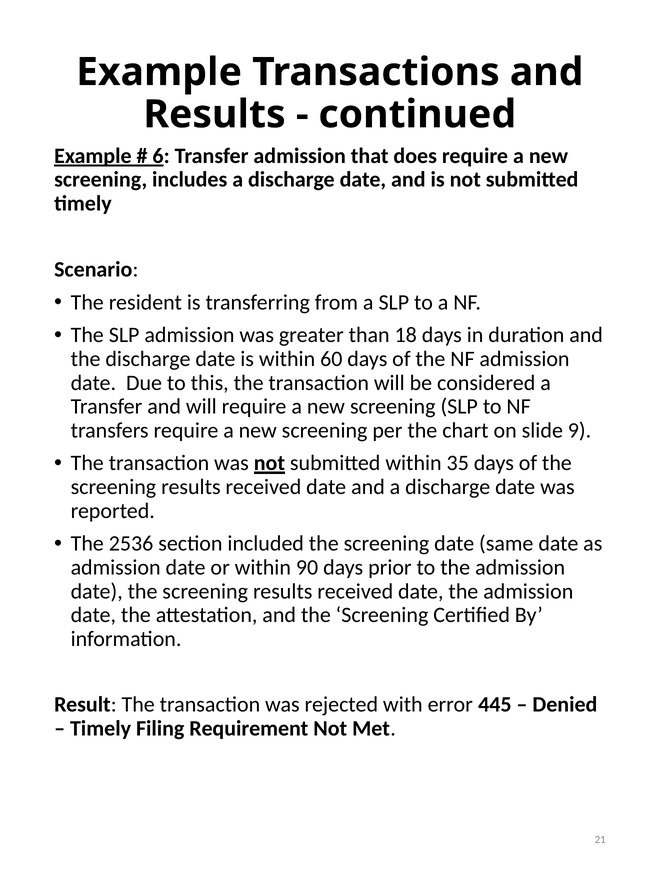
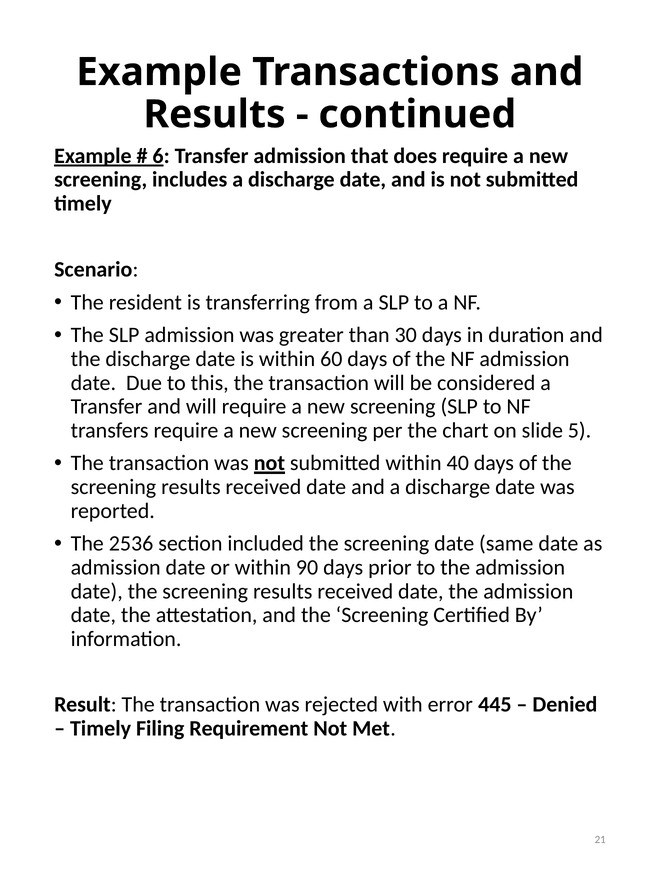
18: 18 -> 30
9: 9 -> 5
35: 35 -> 40
